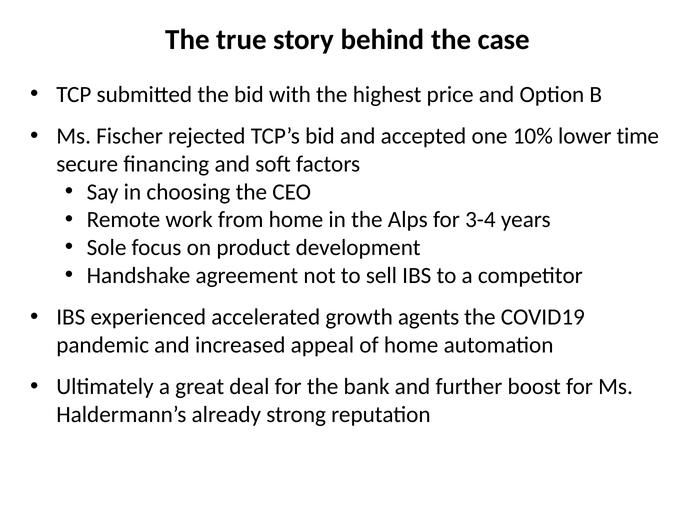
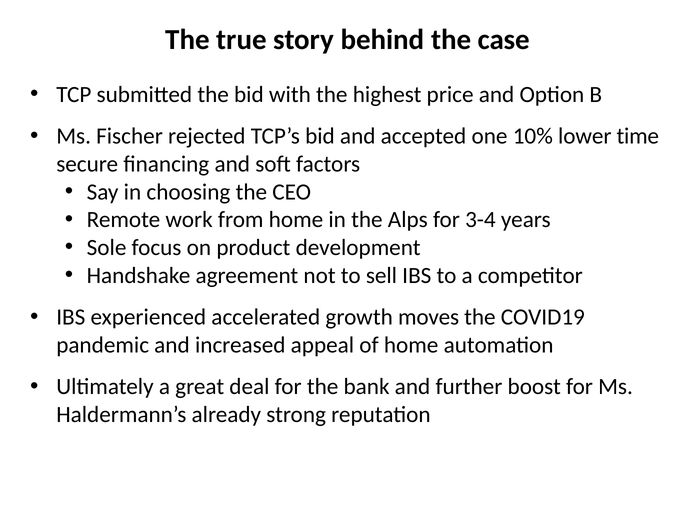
agents: agents -> moves
